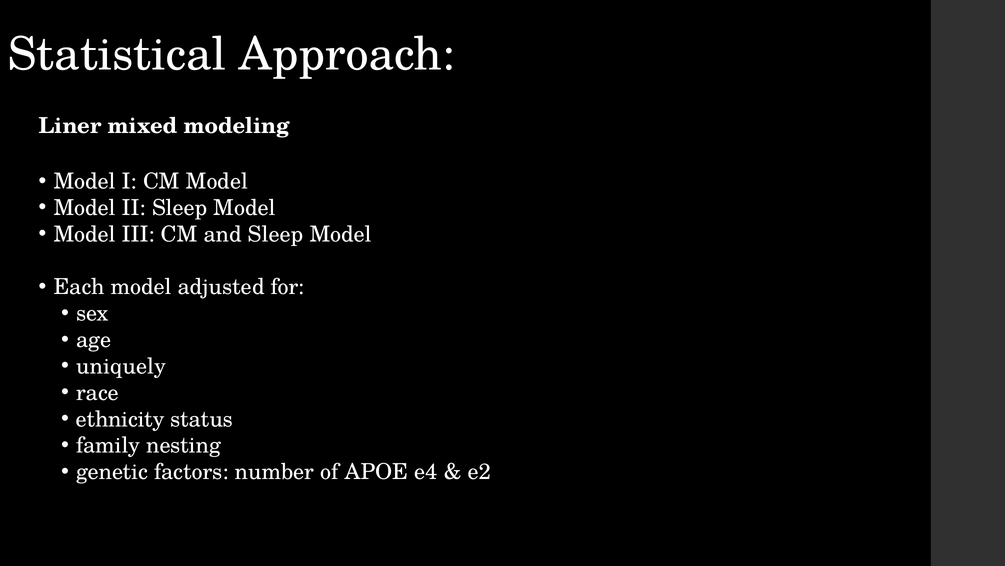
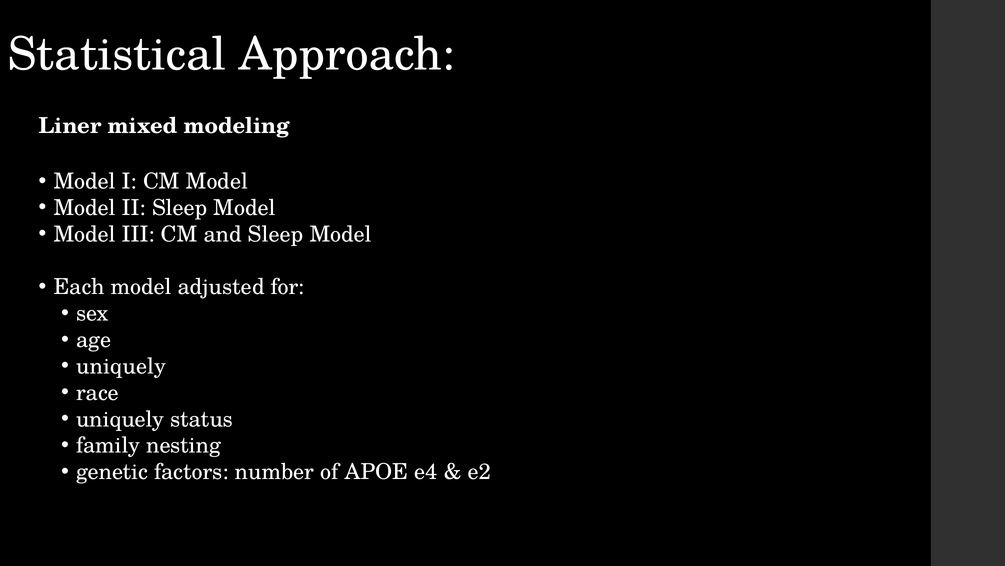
ethnicity at (120, 419): ethnicity -> uniquely
